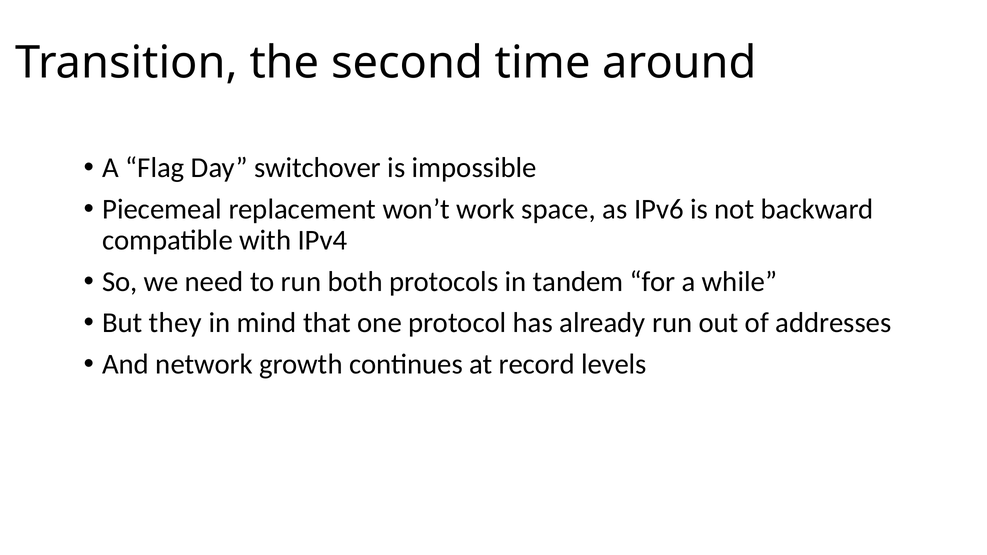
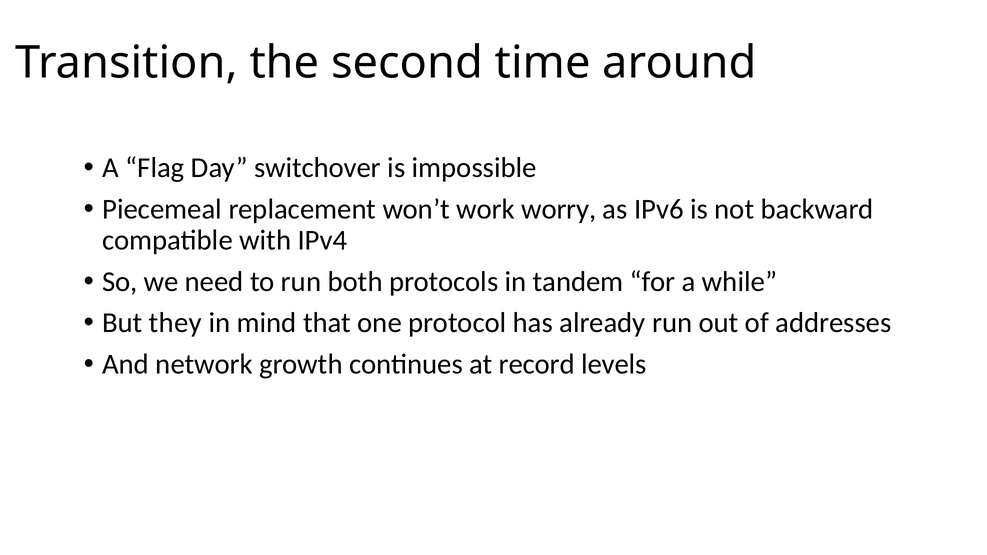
space: space -> worry
